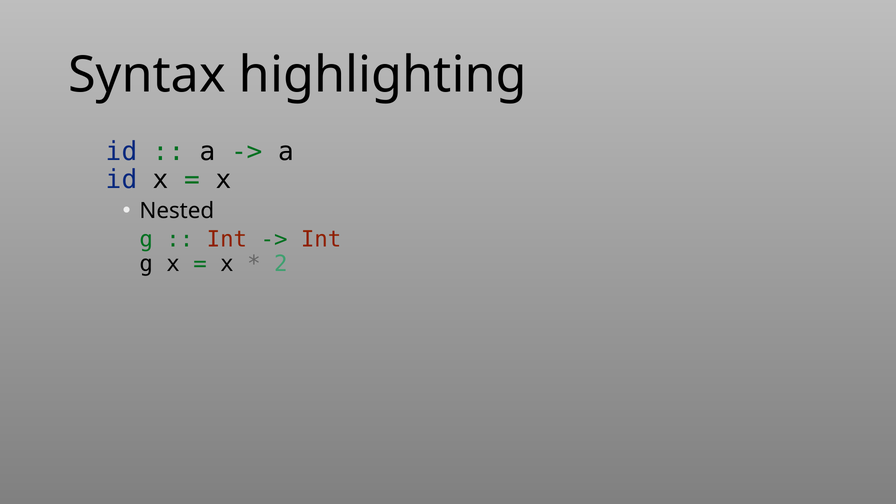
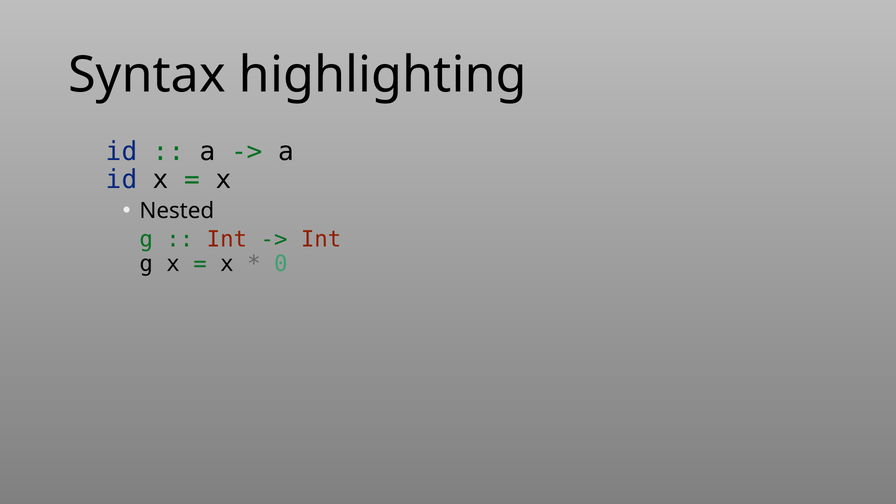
2: 2 -> 0
